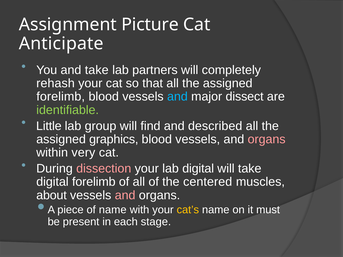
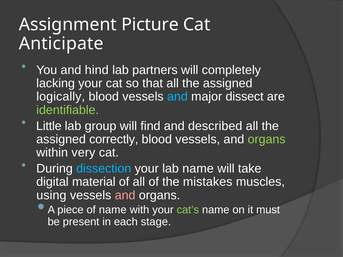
and take: take -> hind
rehash: rehash -> lacking
forelimb at (61, 97): forelimb -> logically
graphics: graphics -> correctly
organs at (267, 139) colour: pink -> light green
dissection colour: pink -> light blue
lab digital: digital -> name
digital forelimb: forelimb -> material
centered: centered -> mistakes
about: about -> using
cat’s colour: yellow -> light green
